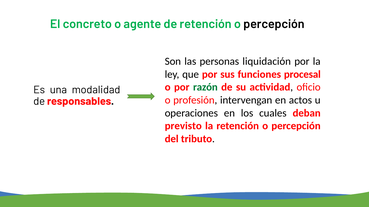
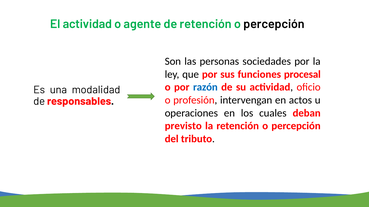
El concreto: concreto -> actividad
liquidación: liquidación -> sociedades
razón colour: green -> blue
